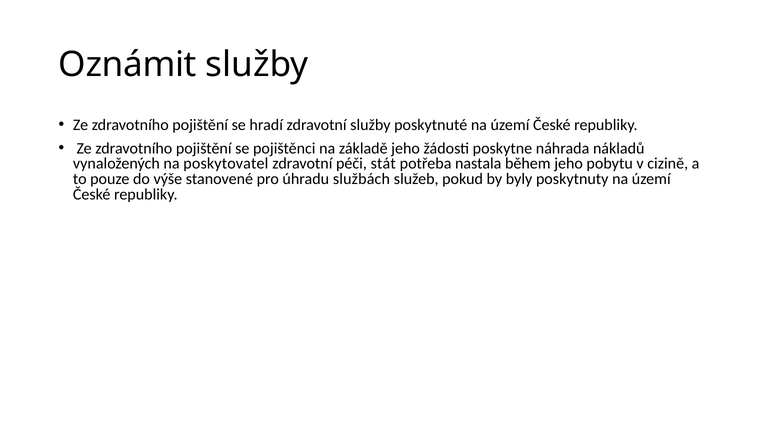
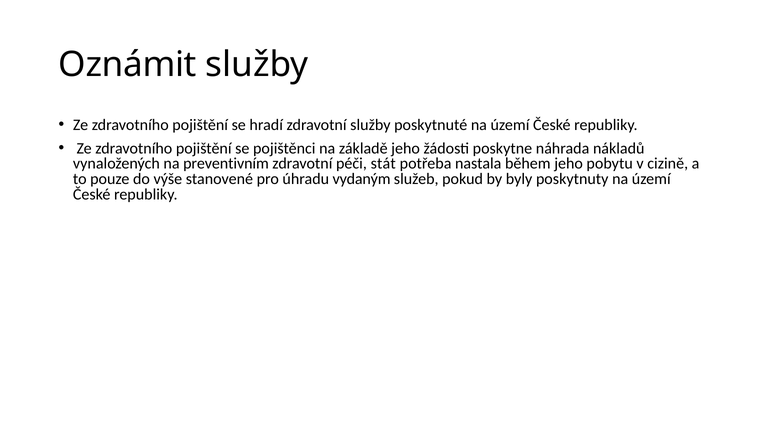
poskytovatel: poskytovatel -> preventivním
službách: službách -> vydaným
